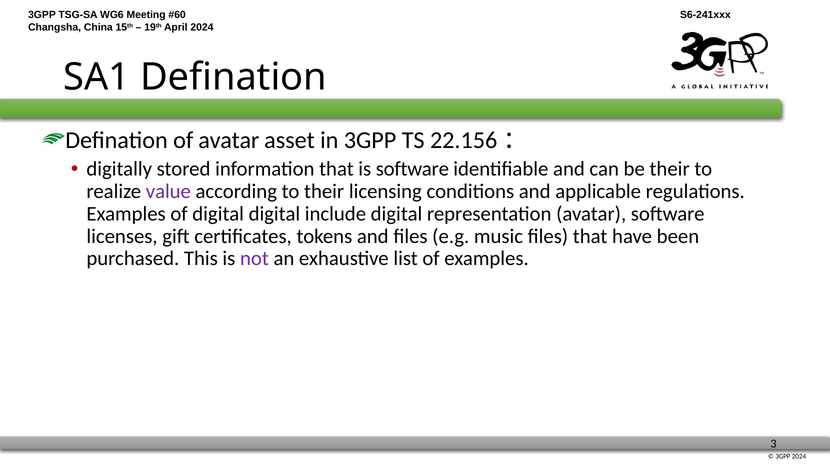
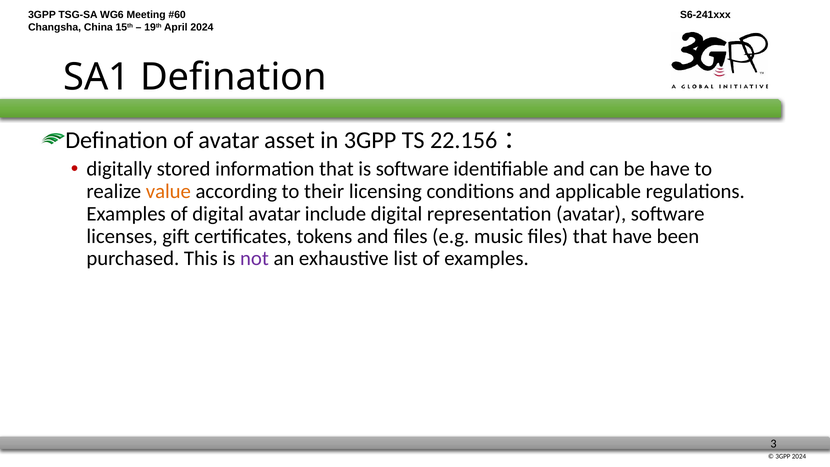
be their: their -> have
value colour: purple -> orange
digital digital: digital -> avatar
